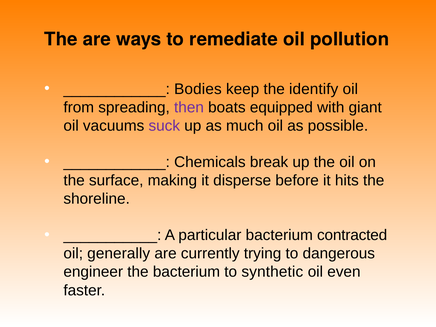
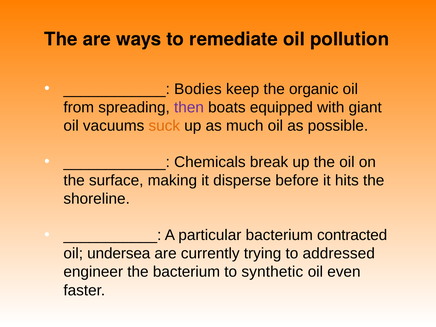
identify: identify -> organic
suck colour: purple -> orange
generally: generally -> undersea
dangerous: dangerous -> addressed
